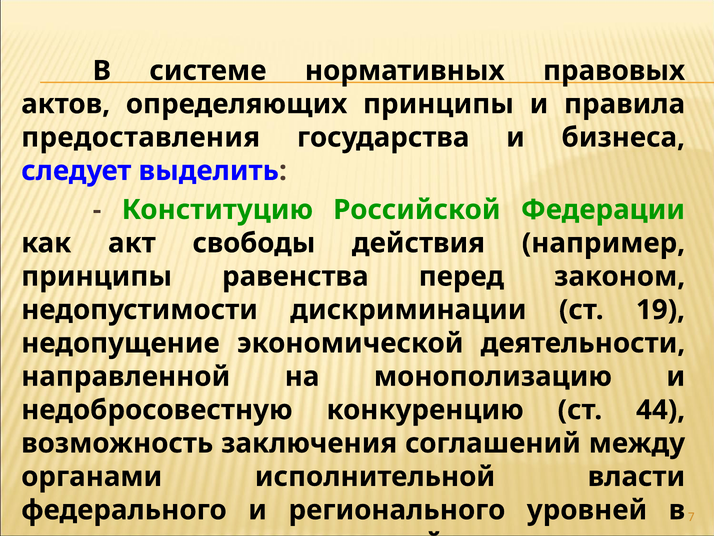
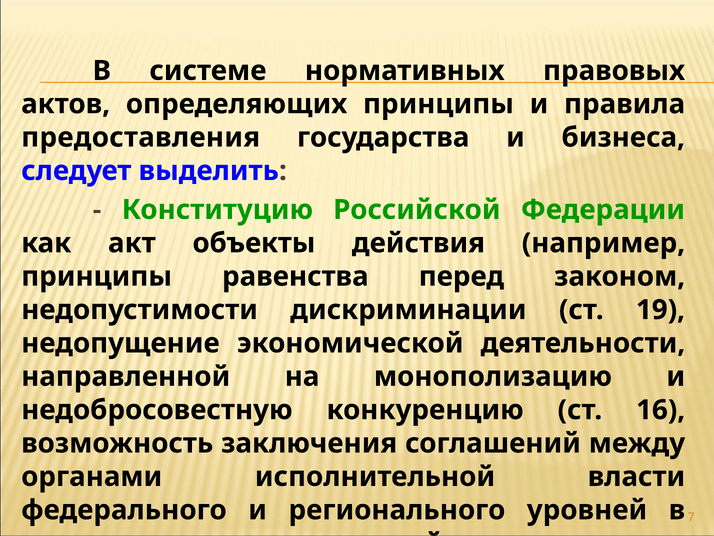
свободы: свободы -> объекты
44: 44 -> 16
